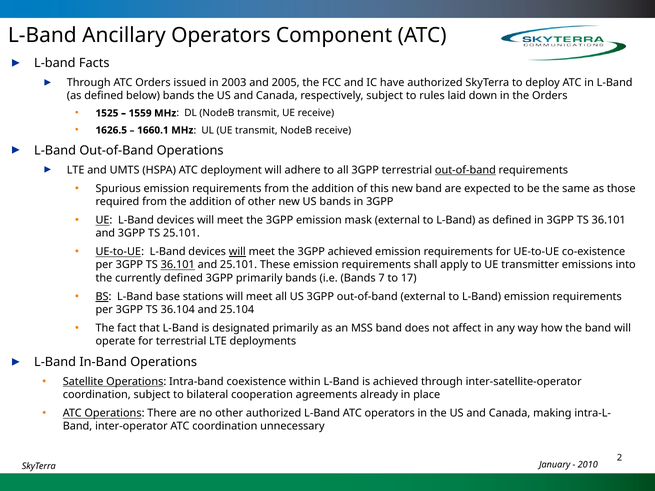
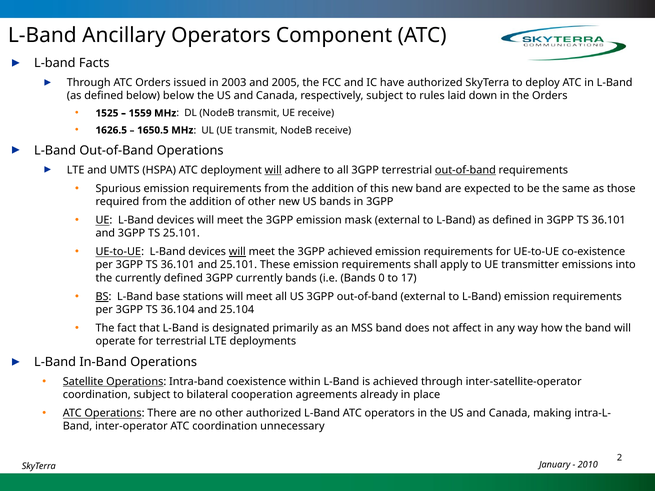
below bands: bands -> below
1660.1: 1660.1 -> 1650.5
will at (273, 170) underline: none -> present
36.101 at (178, 265) underline: present -> none
3GPP primarily: primarily -> currently
7: 7 -> 0
